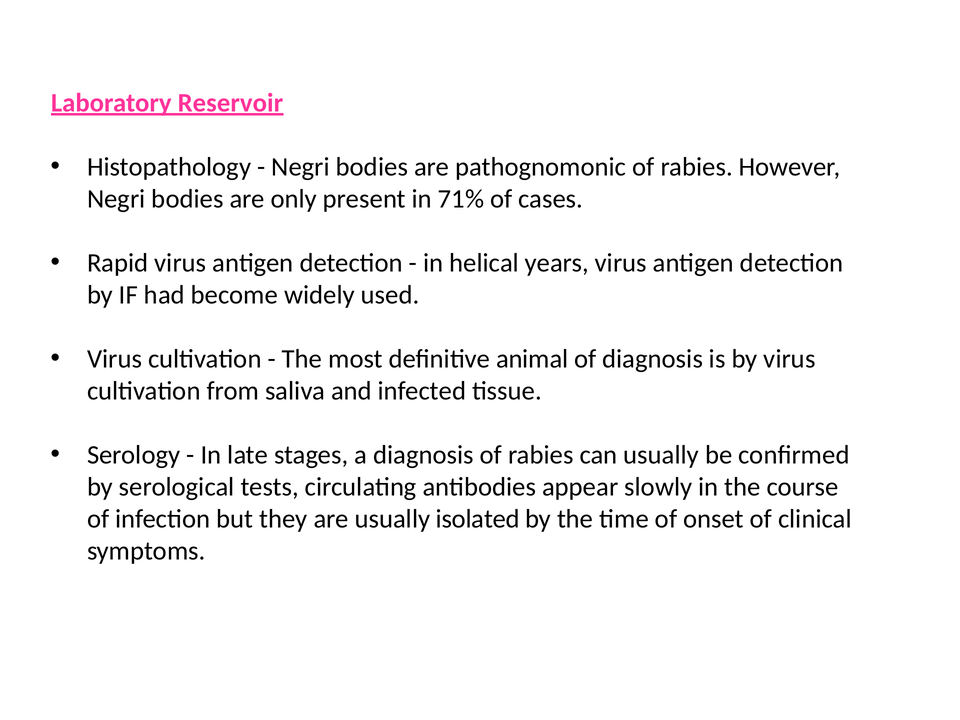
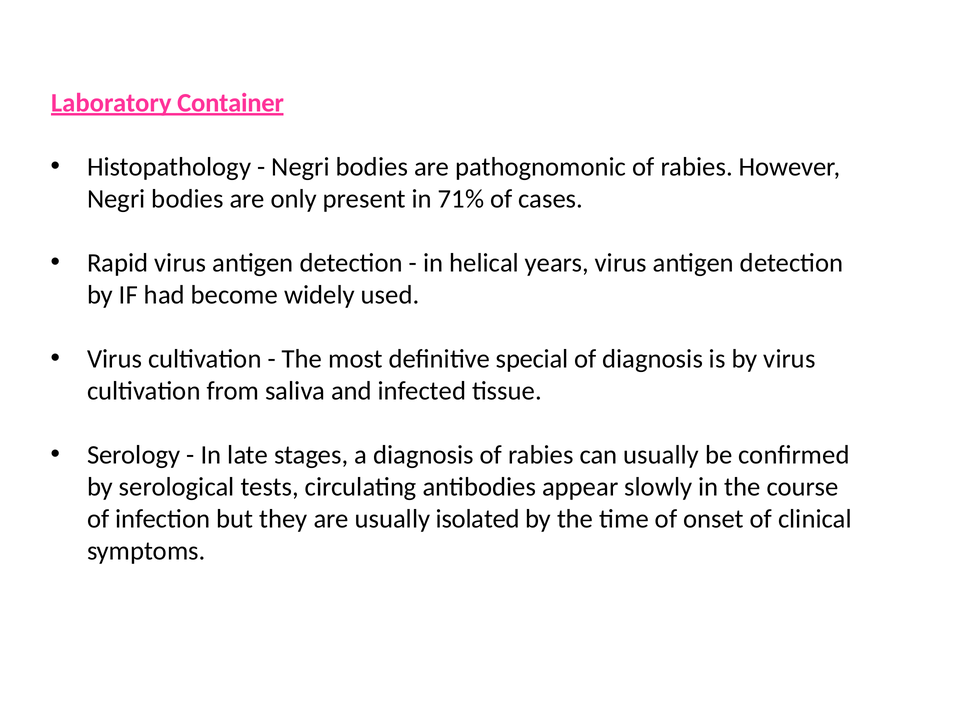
Reservoir: Reservoir -> Container
animal: animal -> special
